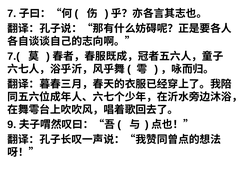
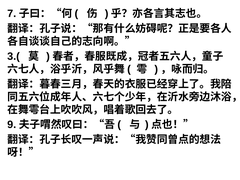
7.(: 7.( -> 3.(
